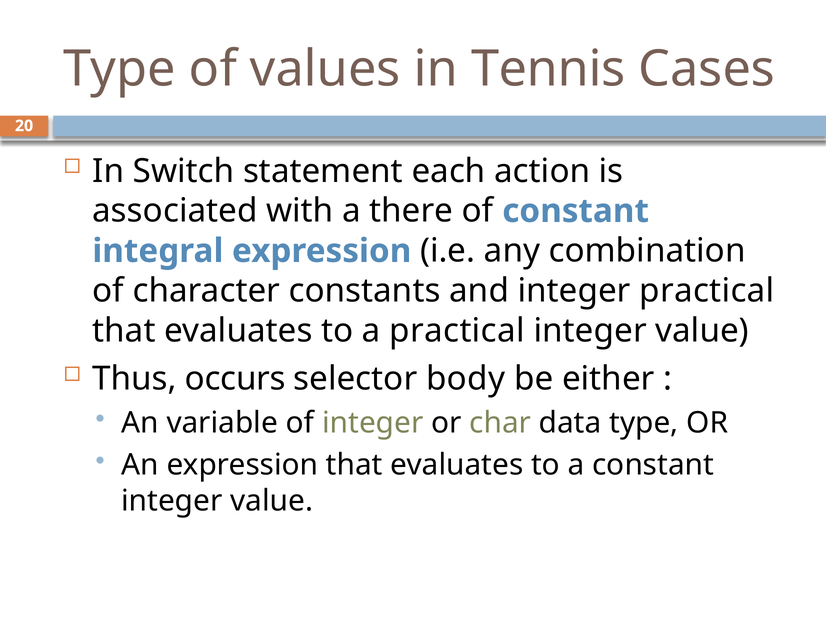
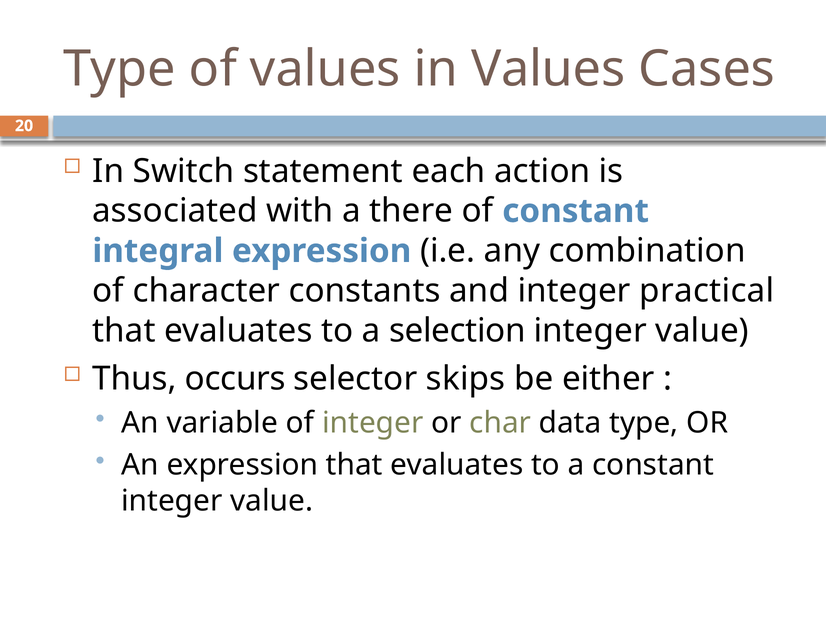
in Tennis: Tennis -> Values
a practical: practical -> selection
body: body -> skips
